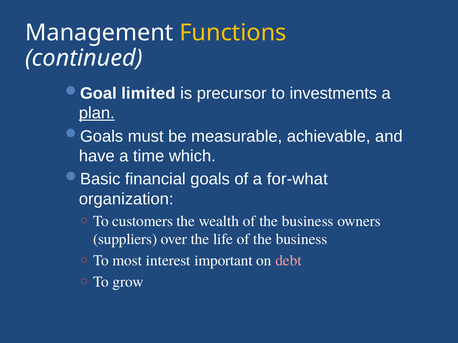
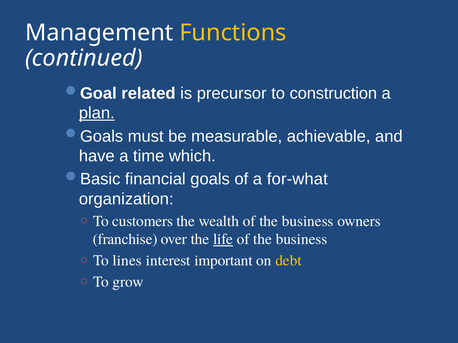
limited: limited -> related
investments: investments -> construction
suppliers: suppliers -> franchise
life underline: none -> present
most: most -> lines
debt colour: pink -> yellow
